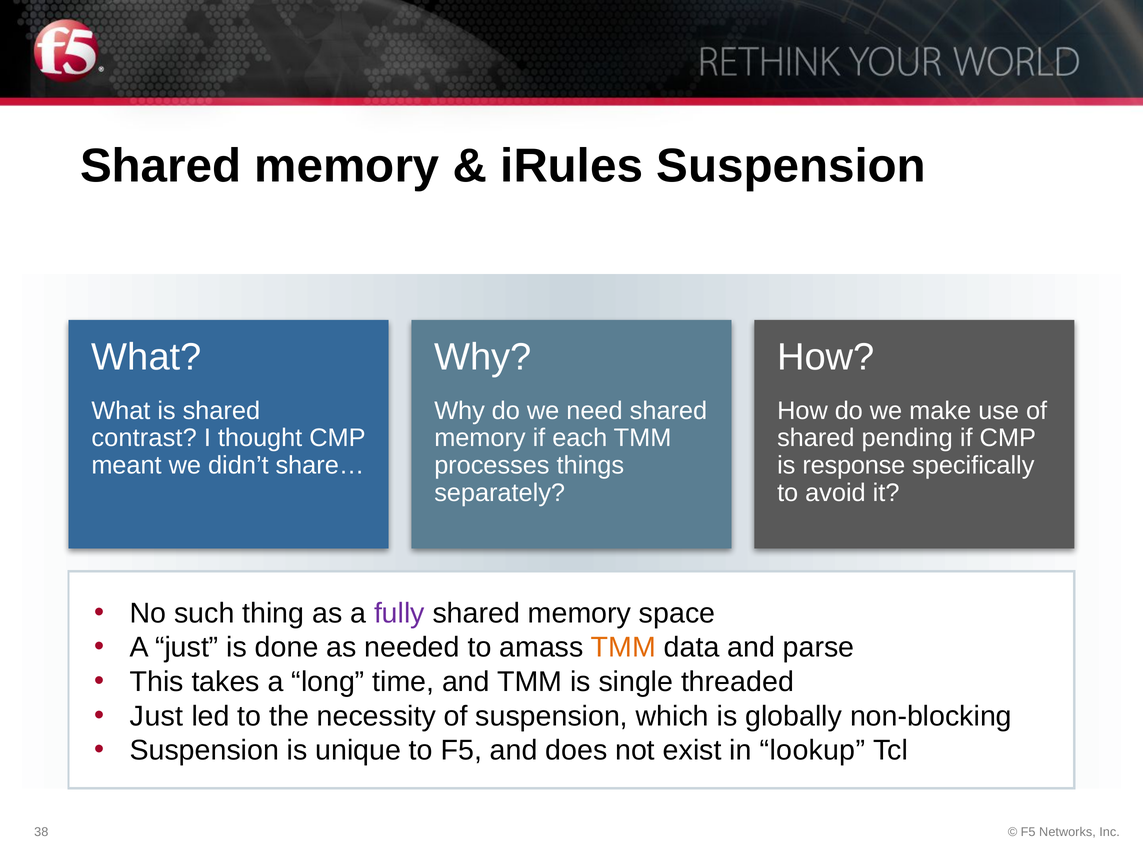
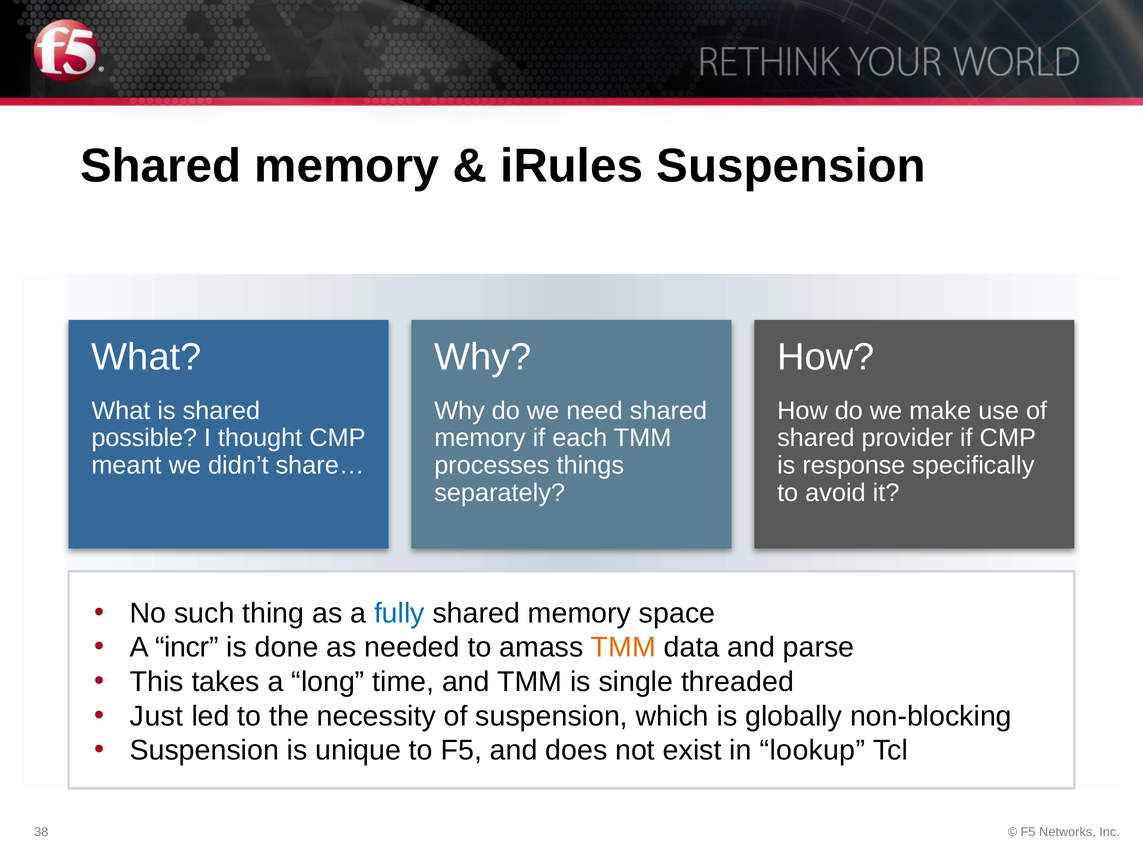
contrast: contrast -> possible
pending: pending -> provider
fully colour: purple -> blue
A just: just -> incr
